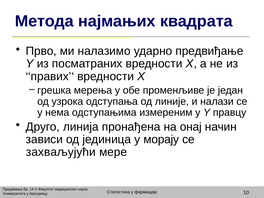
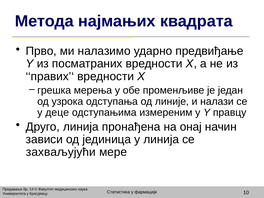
нема: нема -> деце
у морају: морају -> линија
